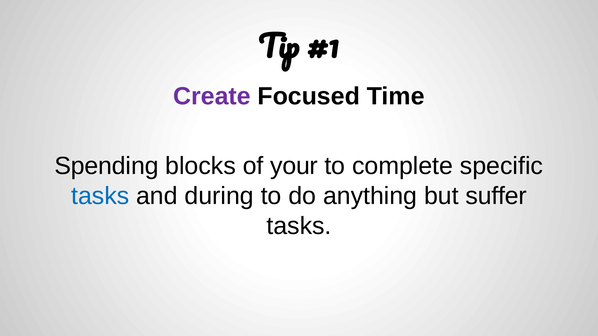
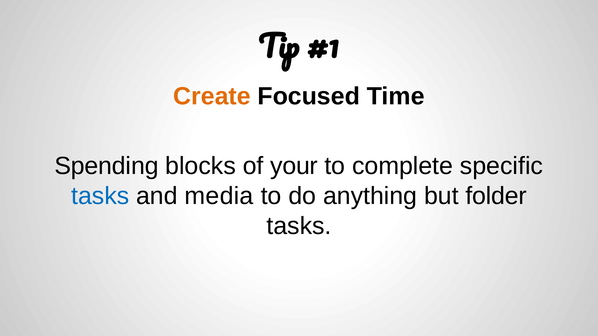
Create colour: purple -> orange
during: during -> media
suffer: suffer -> folder
